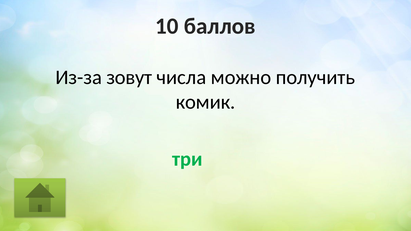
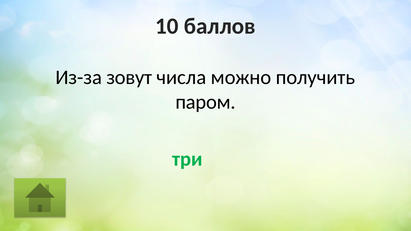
комик: комик -> паром
